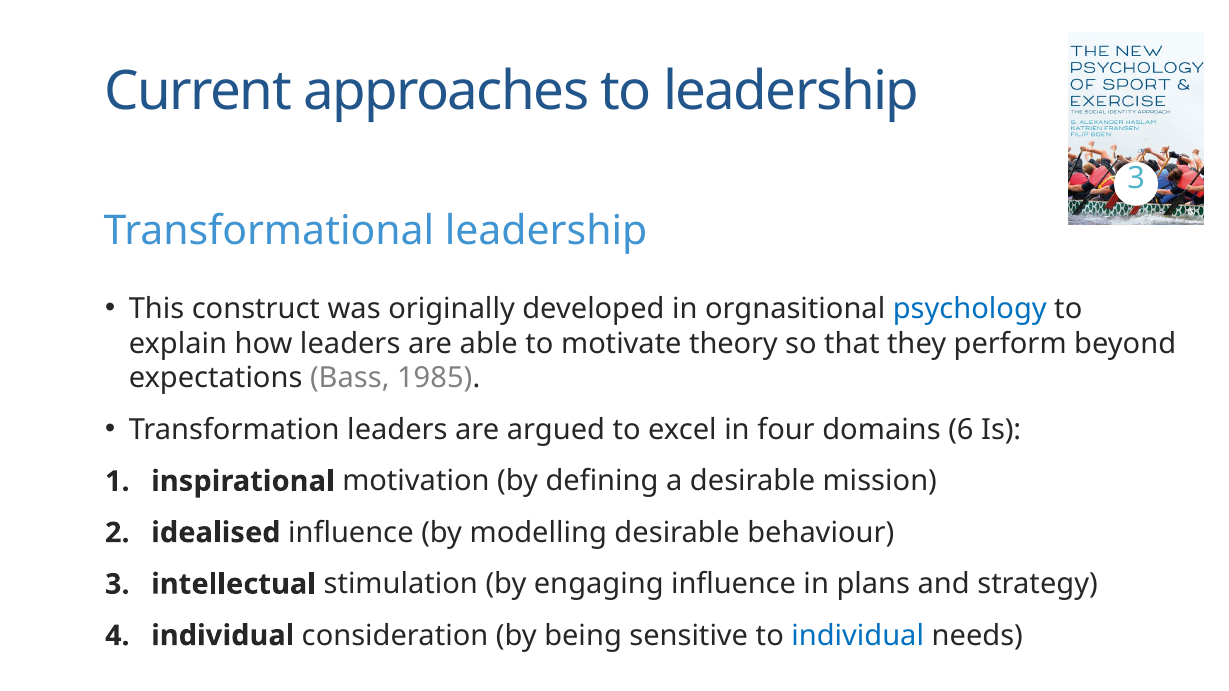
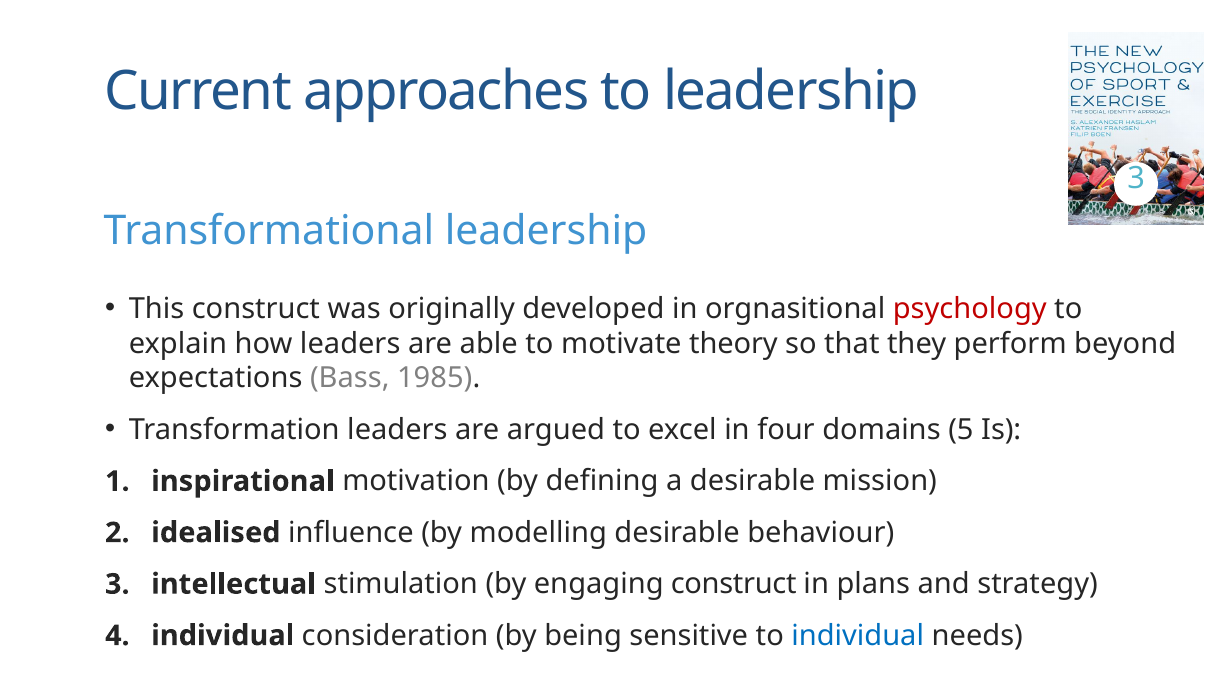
psychology colour: blue -> red
6: 6 -> 5
engaging influence: influence -> construct
